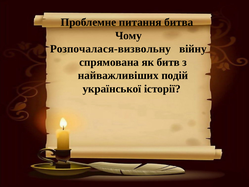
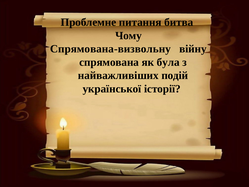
Розпочалася-визвольну: Розпочалася-визвольну -> Спрямована-визвольну
битв: битв -> була
